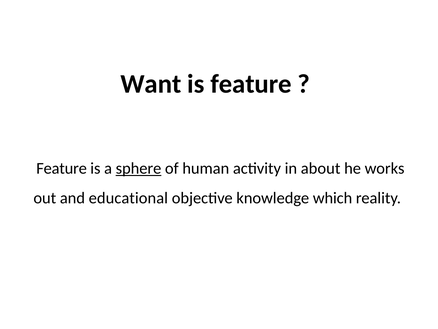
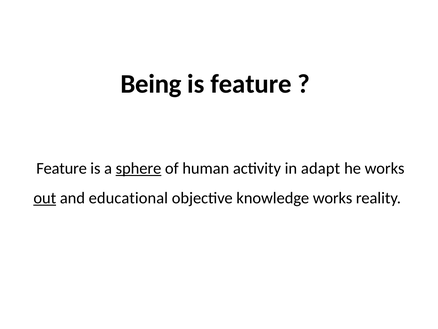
Want: Want -> Being
about: about -> adapt
out underline: none -> present
knowledge which: which -> works
